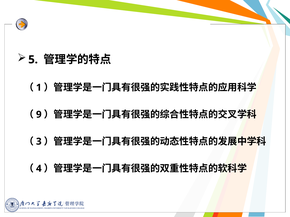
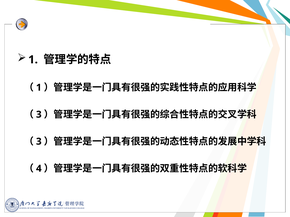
5 at (33, 60): 5 -> 1
9 at (39, 115): 9 -> 3
